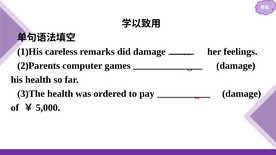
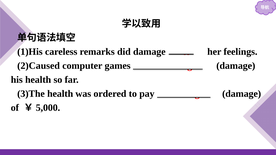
2)Parents: 2)Parents -> 2)Caused
